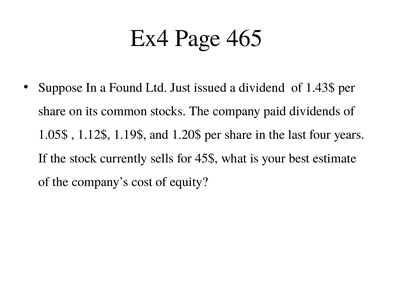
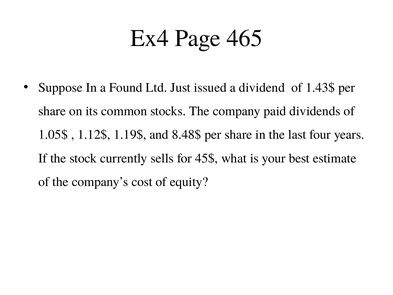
1.20$: 1.20$ -> 8.48$
